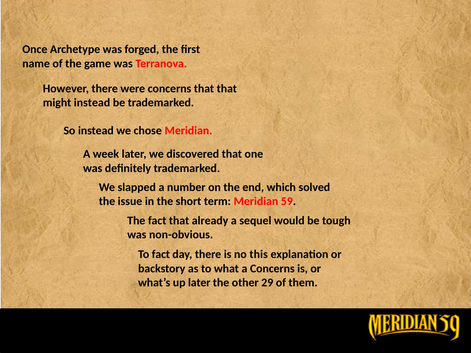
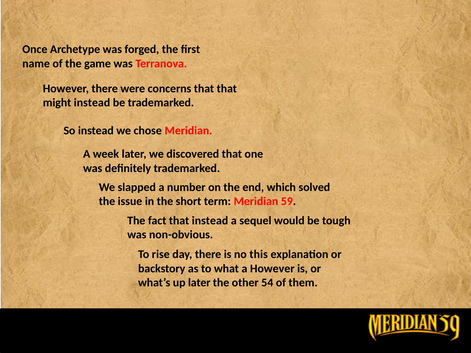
that already: already -> instead
To fact: fact -> rise
a Concerns: Concerns -> However
29: 29 -> 54
